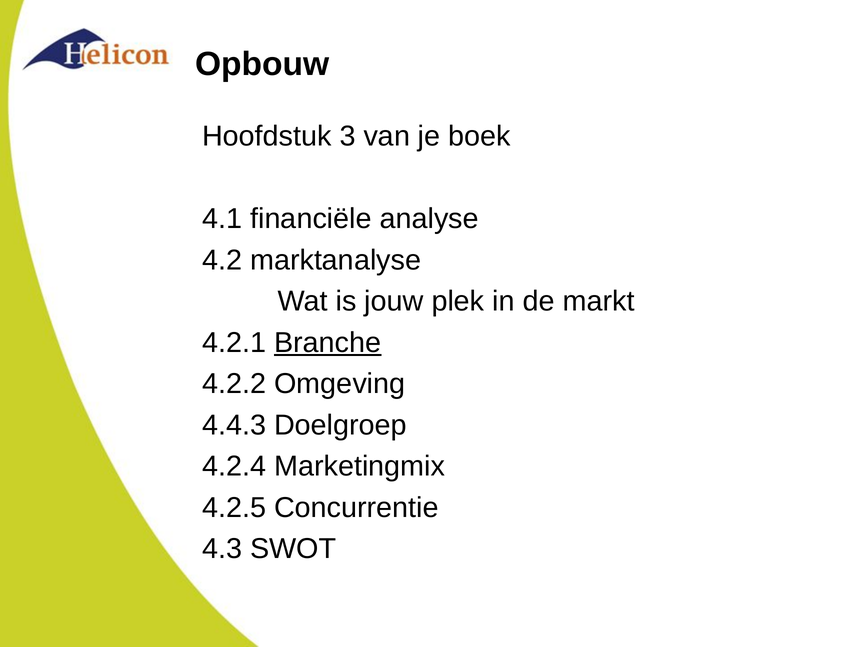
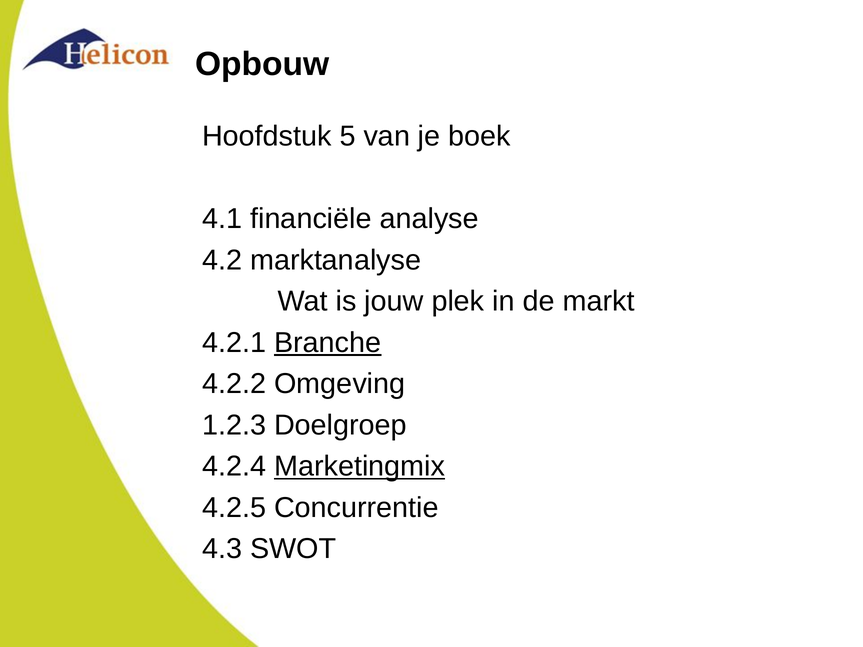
3: 3 -> 5
4.4.3: 4.4.3 -> 1.2.3
Marketingmix underline: none -> present
